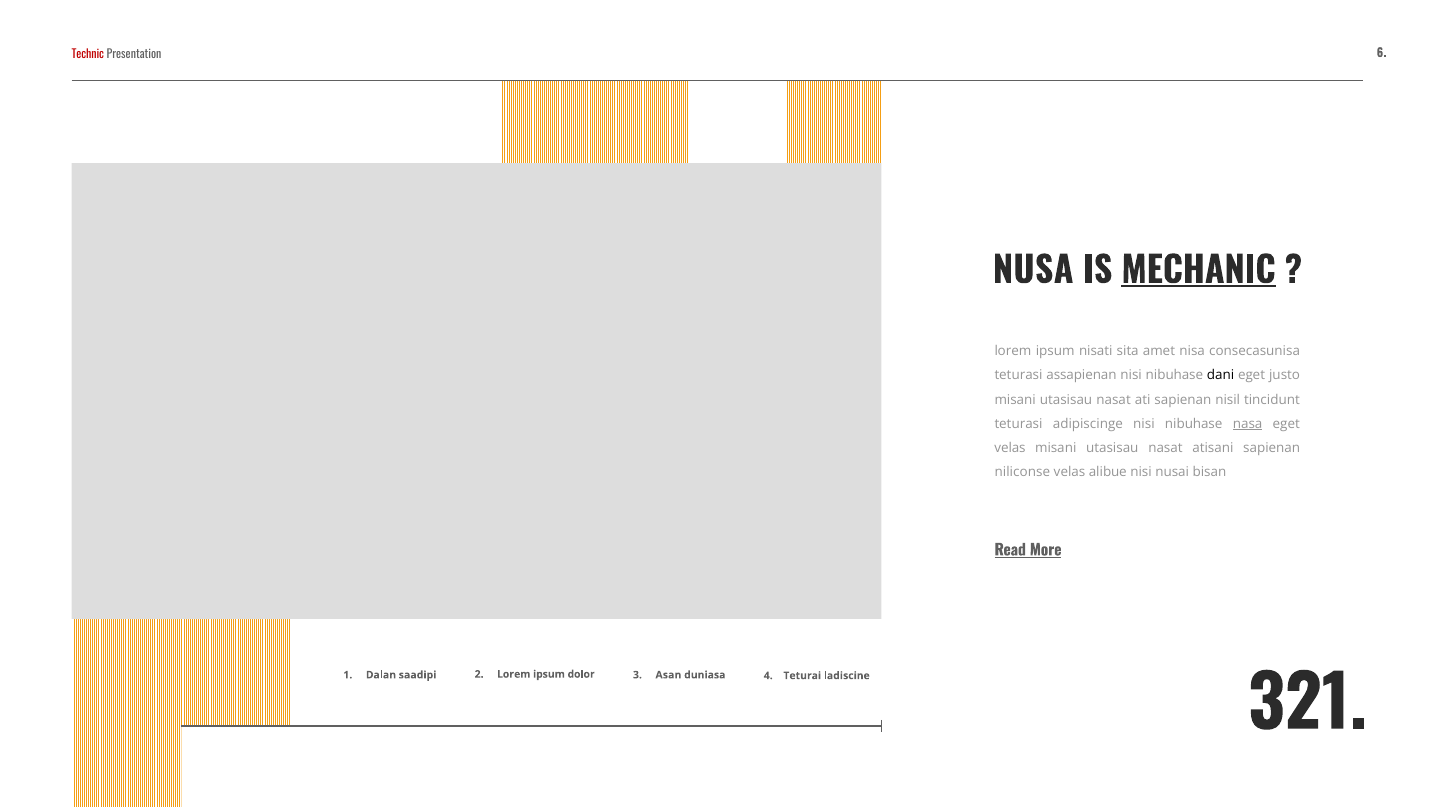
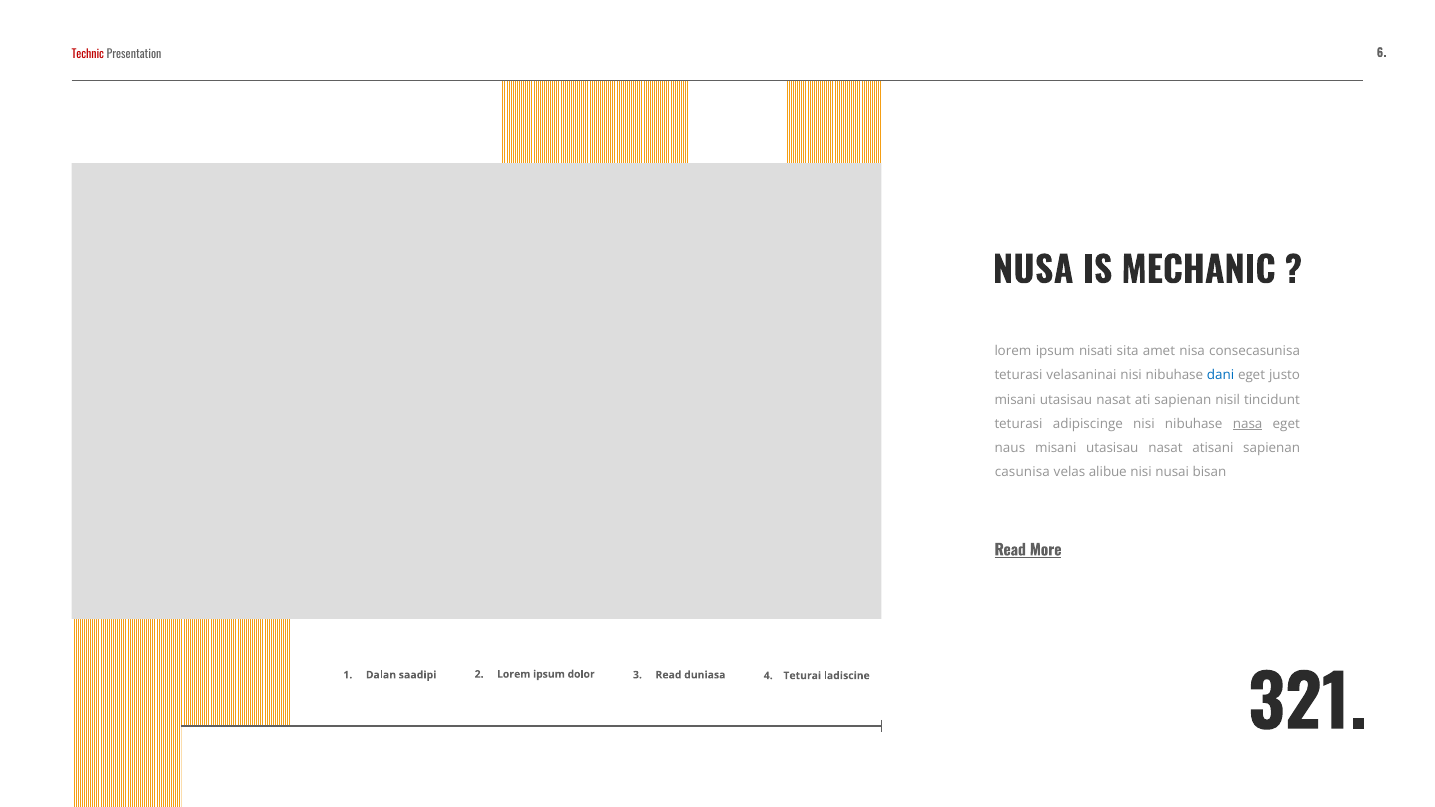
MECHANIC underline: present -> none
assapienan: assapienan -> velasaninai
dani colour: black -> blue
velas at (1010, 448): velas -> naus
niliconse: niliconse -> casunisa
3 Asan: Asan -> Read
